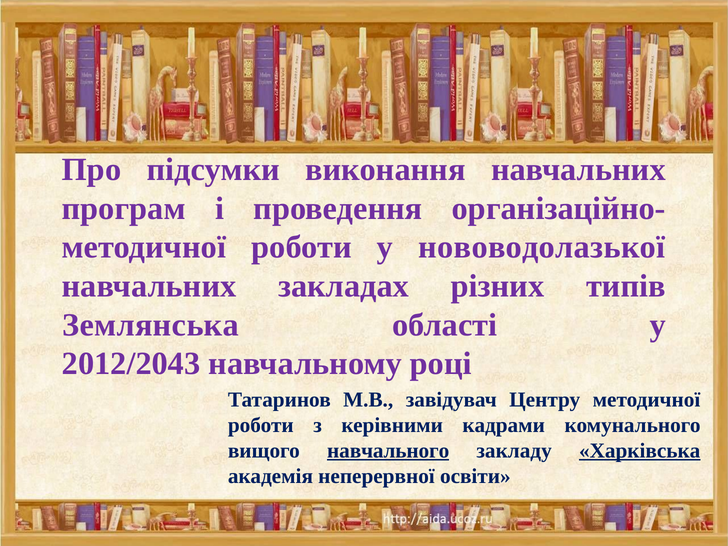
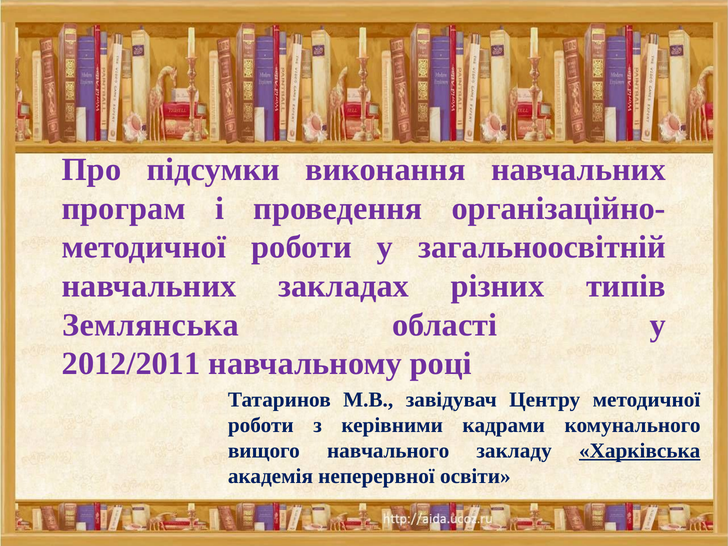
нововодолазької: нововодолазької -> загальноосвітній
2012/2043: 2012/2043 -> 2012/2011
навчального underline: present -> none
